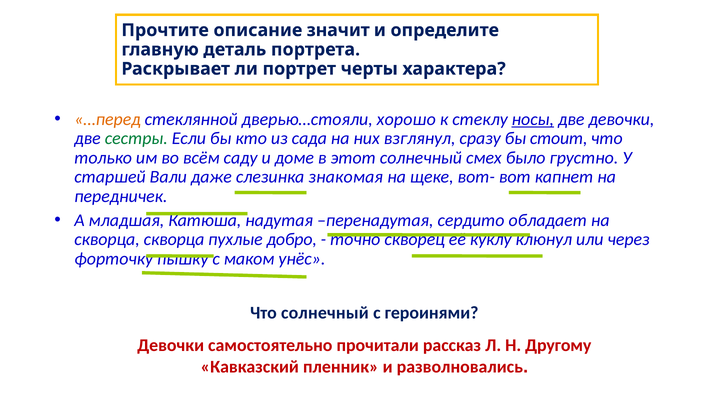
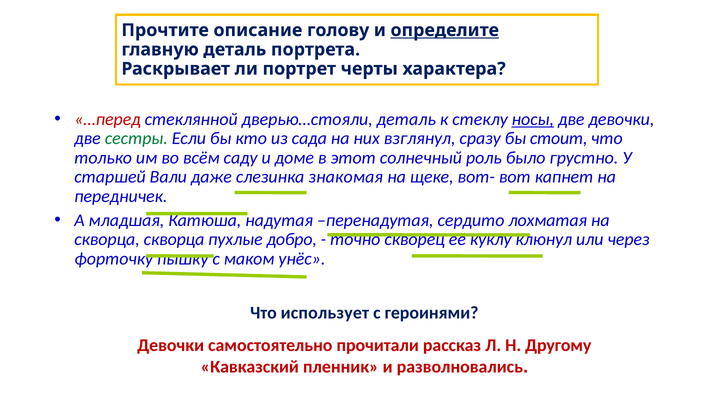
значит: значит -> голову
определите underline: none -> present
…перед colour: orange -> red
дверью…стояли хорошо: хорошо -> деталь
смех: смех -> роль
обладает: обладает -> лохматая
Что солнечный: солнечный -> использует
